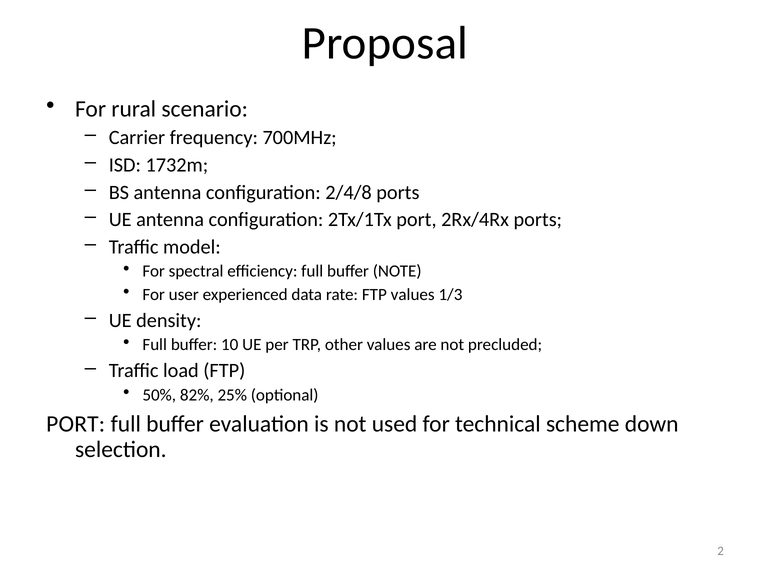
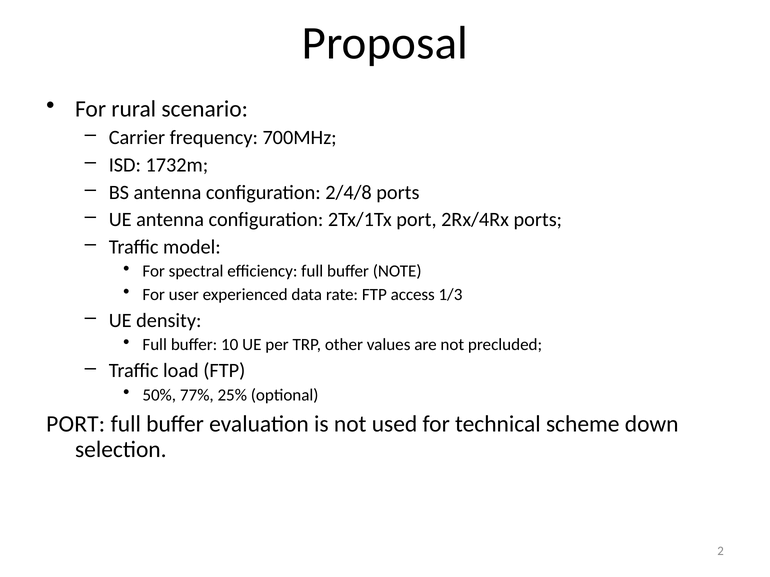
FTP values: values -> access
82%: 82% -> 77%
